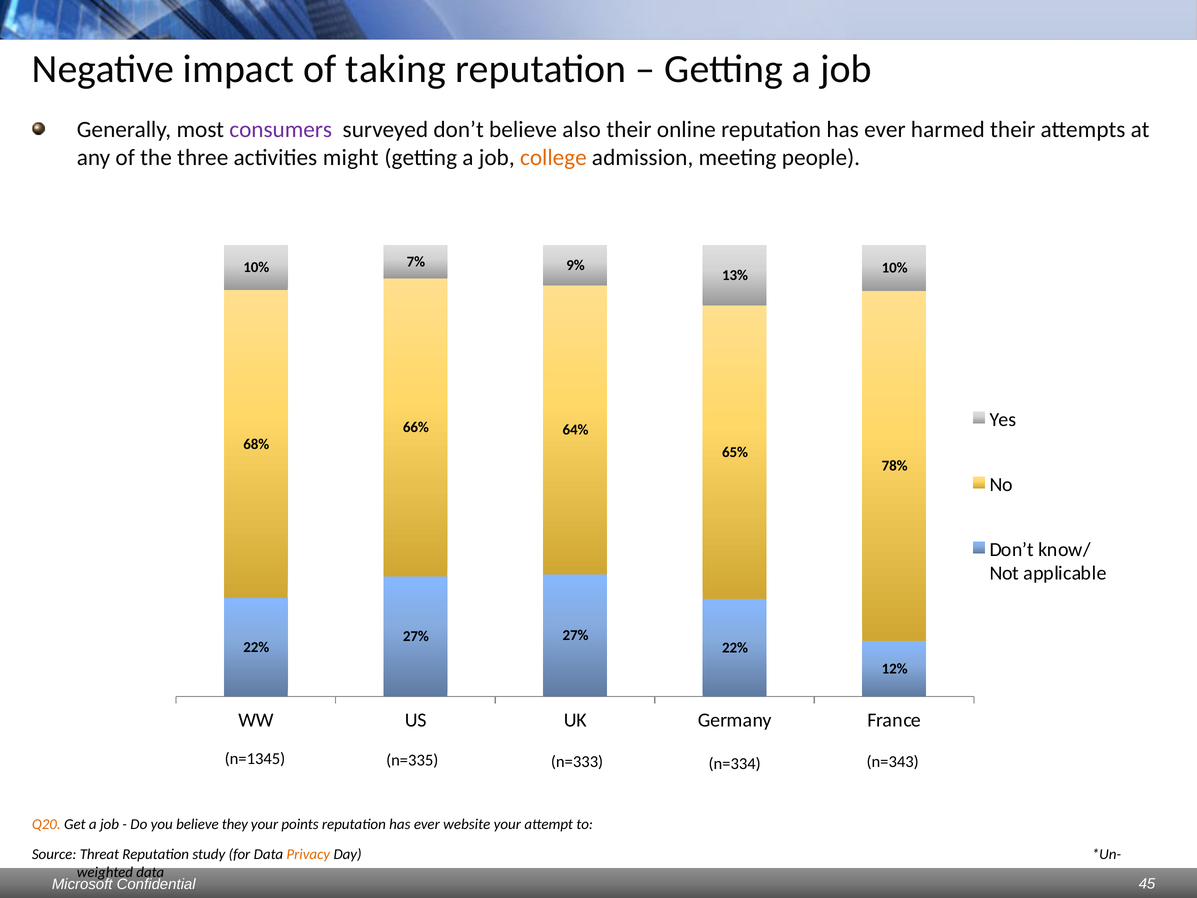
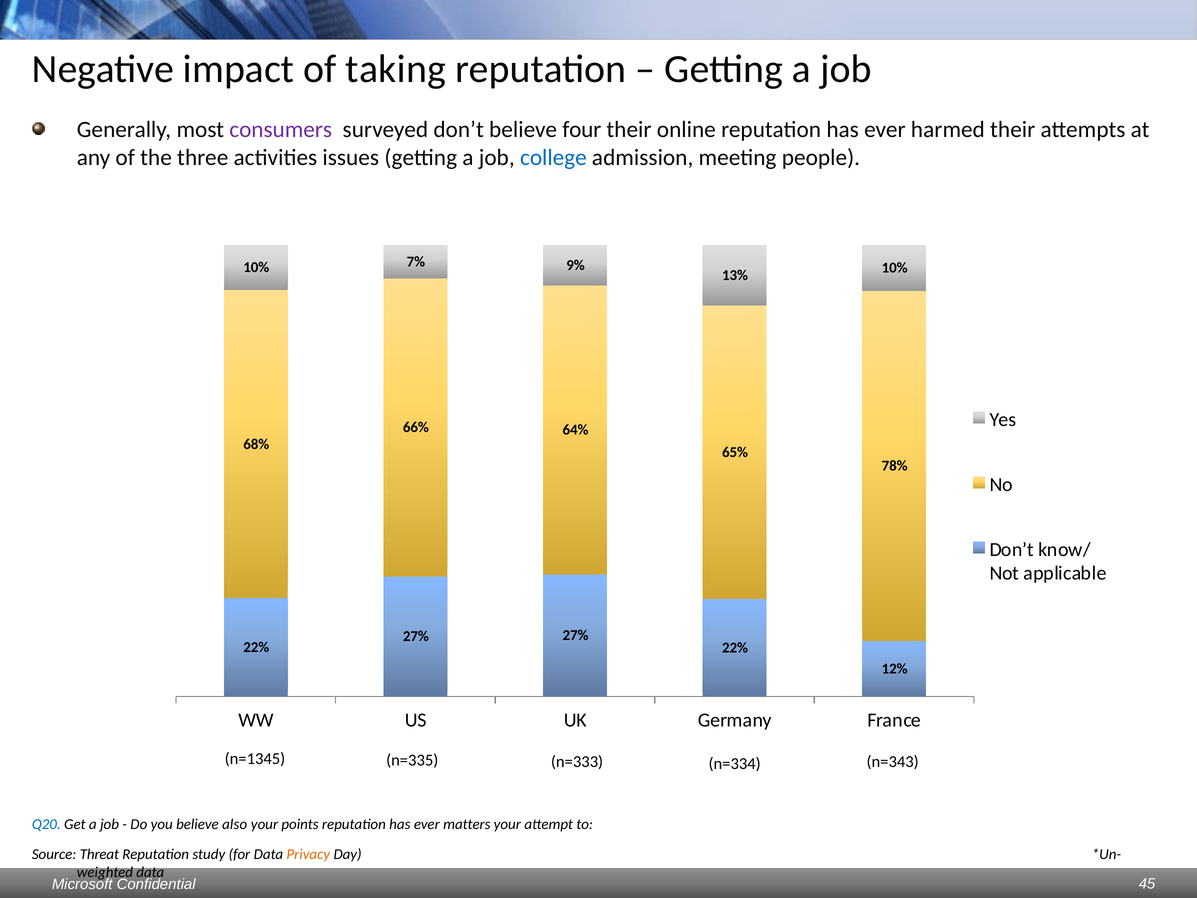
also: also -> four
might: might -> issues
college colour: orange -> blue
Q20 colour: orange -> blue
they: they -> also
website: website -> matters
